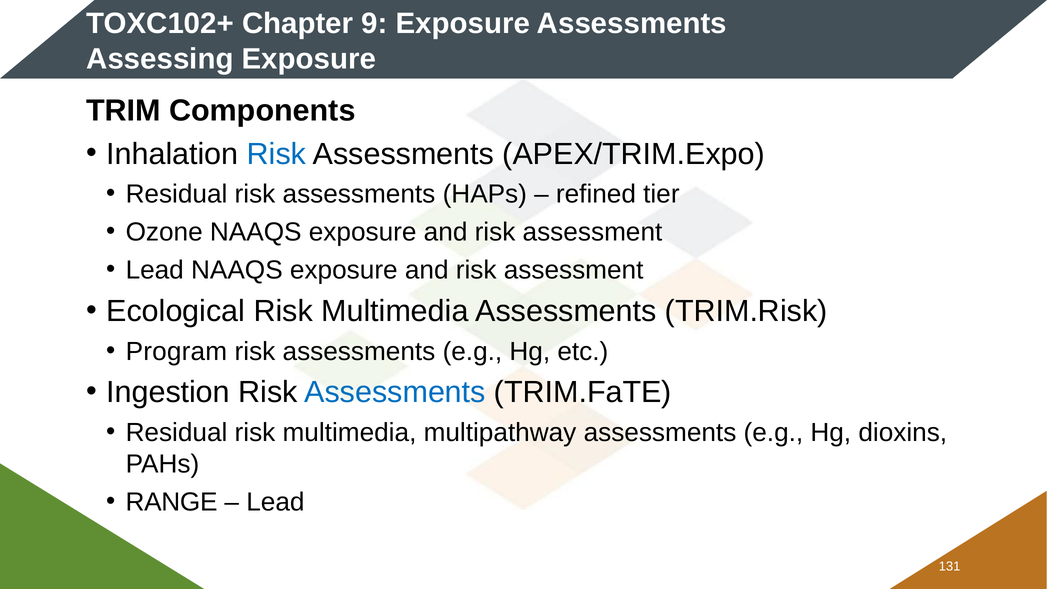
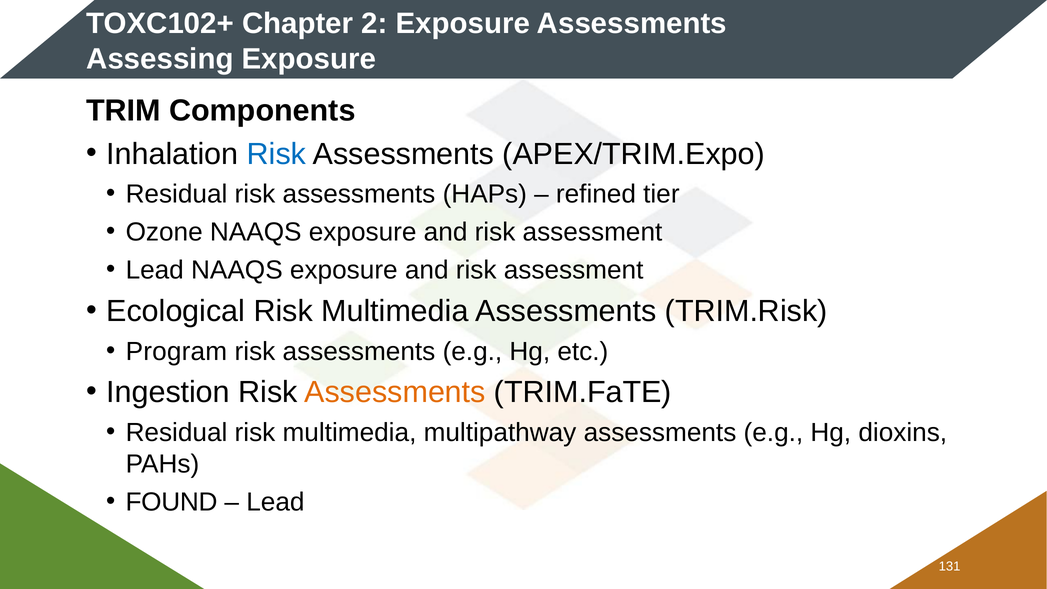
9: 9 -> 2
Assessments at (395, 392) colour: blue -> orange
RANGE: RANGE -> FOUND
